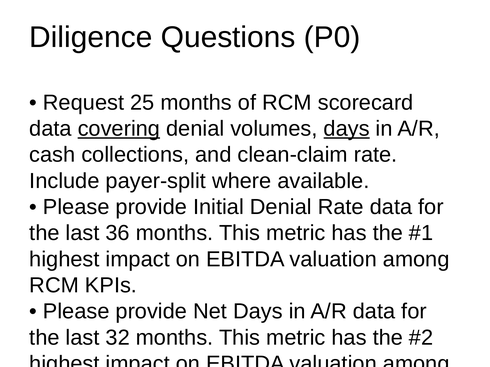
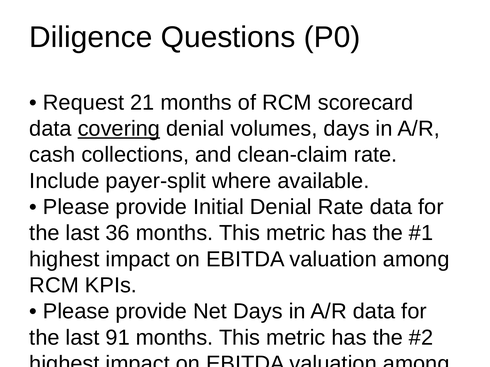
25: 25 -> 21
days at (347, 129) underline: present -> none
32: 32 -> 91
